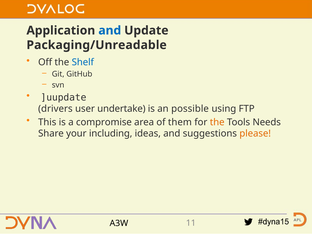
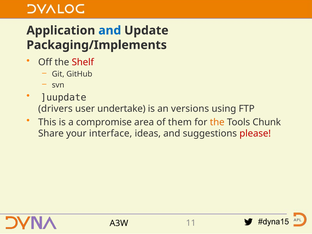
Packaging/Unreadable: Packaging/Unreadable -> Packaging/Implements
Shelf colour: blue -> red
possible: possible -> versions
Needs: Needs -> Chunk
including: including -> interface
please colour: orange -> red
